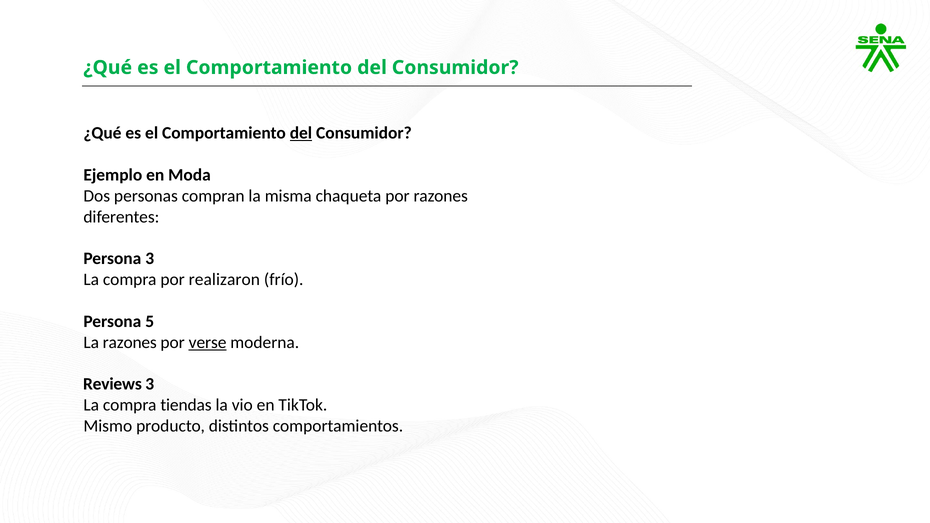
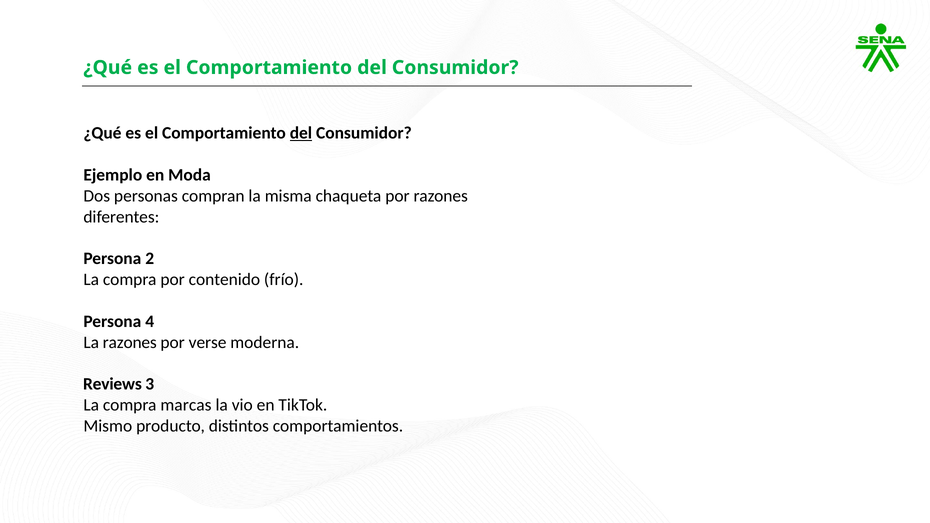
Persona 3: 3 -> 2
realizaron: realizaron -> contenido
5: 5 -> 4
verse underline: present -> none
tiendas: tiendas -> marcas
